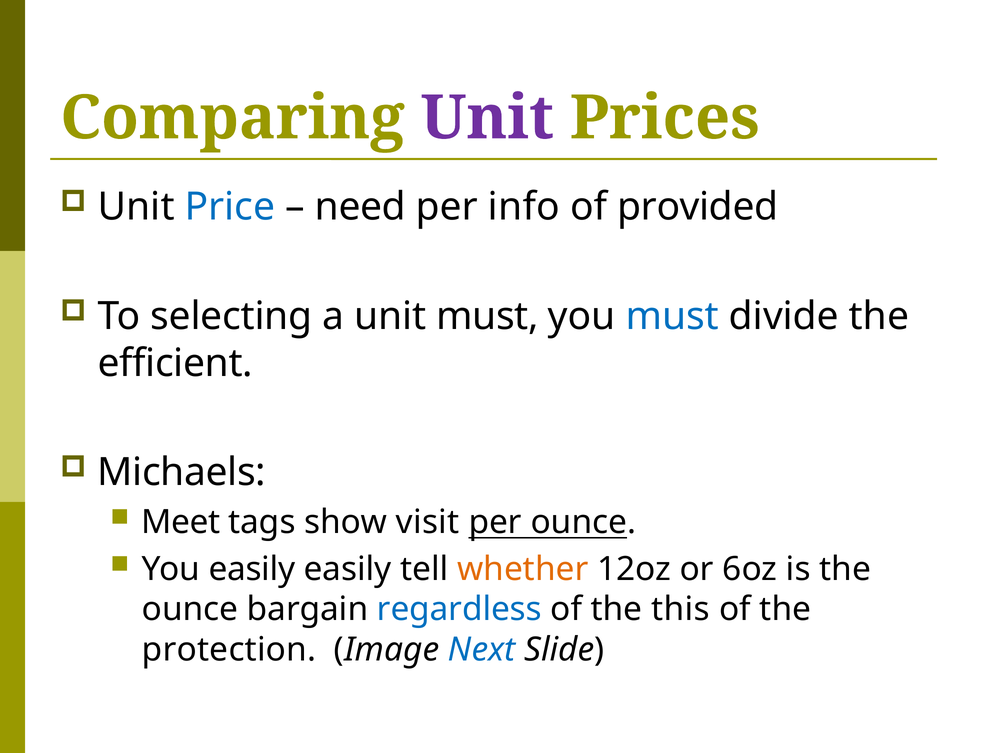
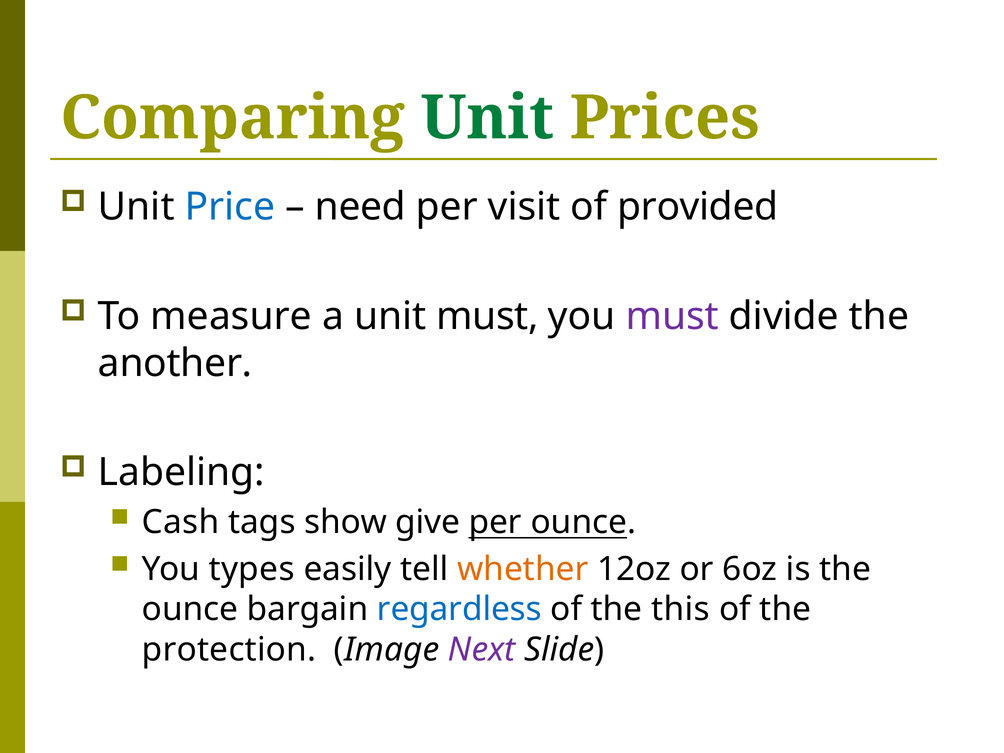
Unit at (487, 118) colour: purple -> green
info: info -> visit
selecting: selecting -> measure
must at (672, 316) colour: blue -> purple
efficient: efficient -> another
Michaels: Michaels -> Labeling
Meet: Meet -> Cash
visit: visit -> give
You easily: easily -> types
Next colour: blue -> purple
